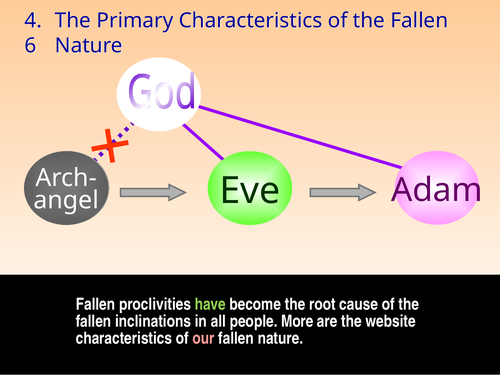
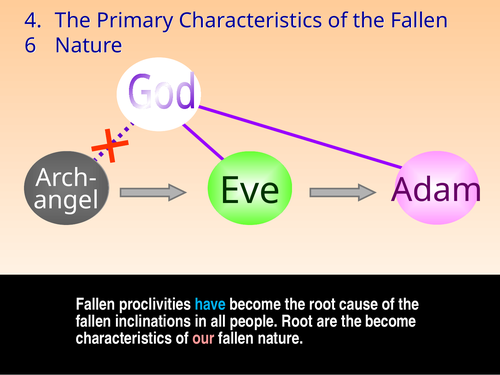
have colour: light green -> light blue
people More: More -> Root
the website: website -> become
